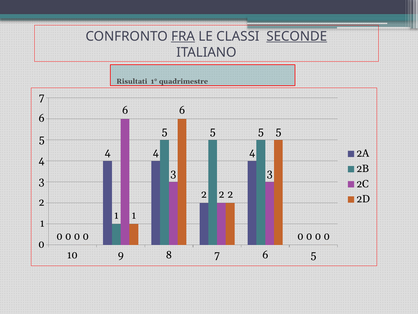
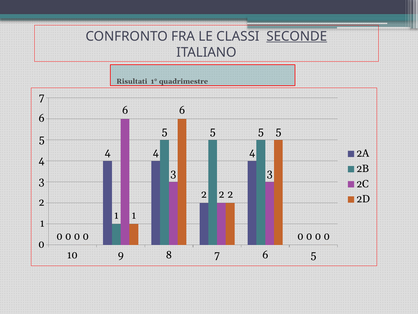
FRA underline: present -> none
